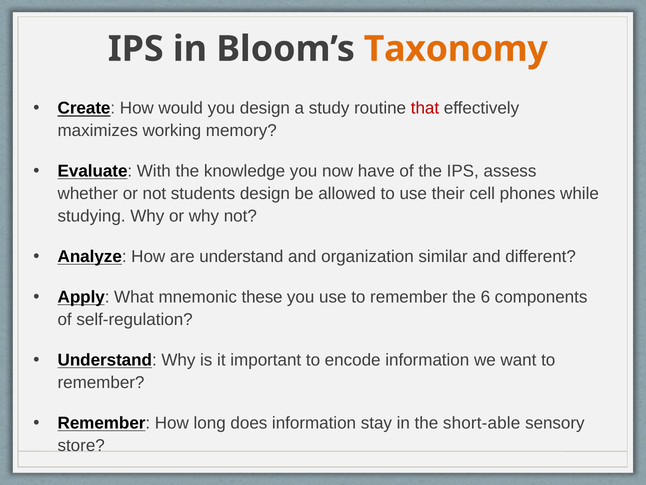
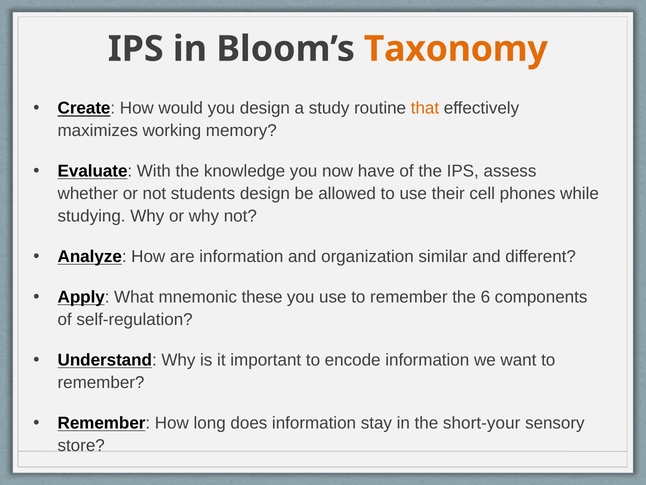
that colour: red -> orange
are understand: understand -> information
short-able: short-able -> short-your
